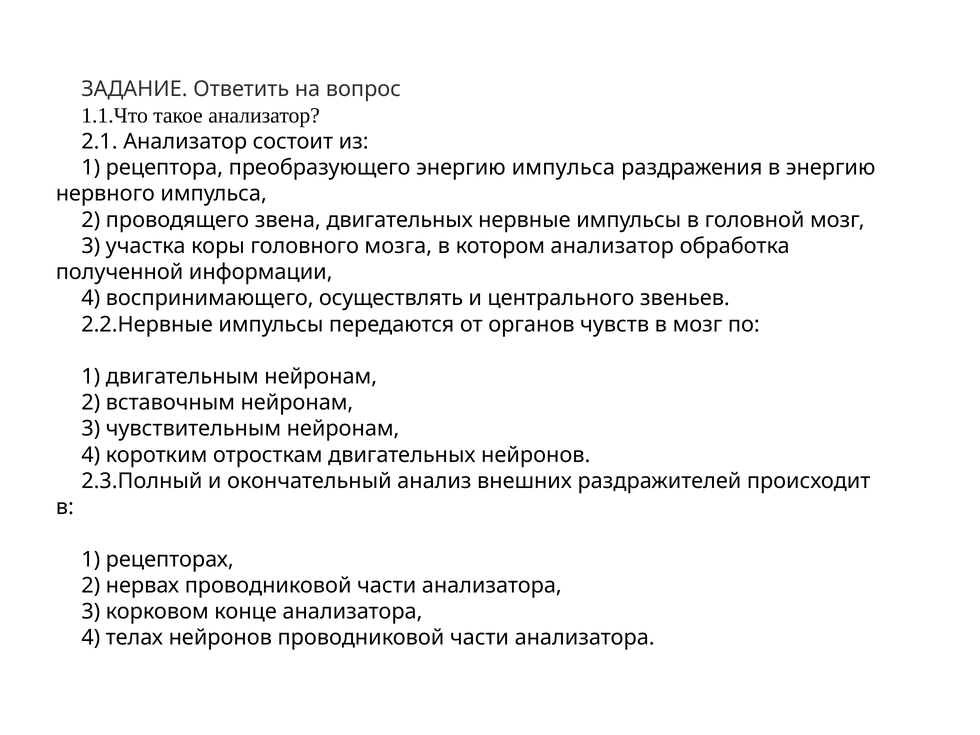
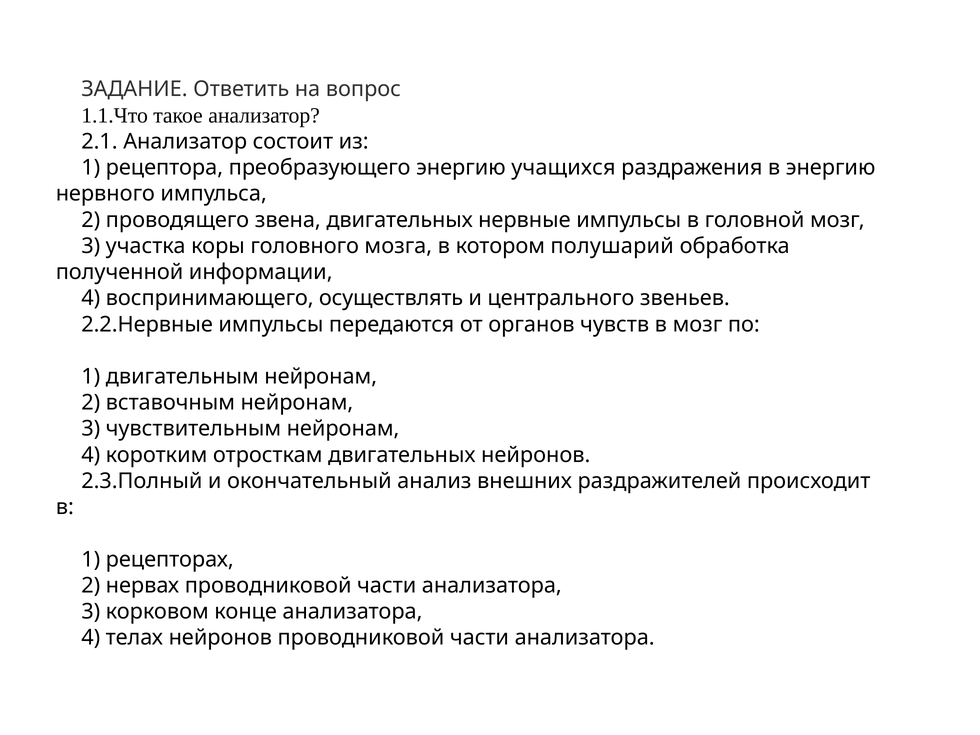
энергию импульса: импульса -> учащихся
котором анализатор: анализатор -> полушарий
